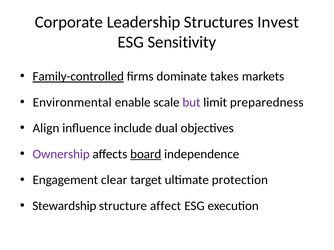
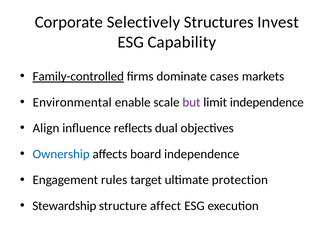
Leadership: Leadership -> Selectively
Sensitivity: Sensitivity -> Capability
takes: takes -> cases
limit preparedness: preparedness -> independence
include: include -> reflects
Ownership colour: purple -> blue
board underline: present -> none
clear: clear -> rules
